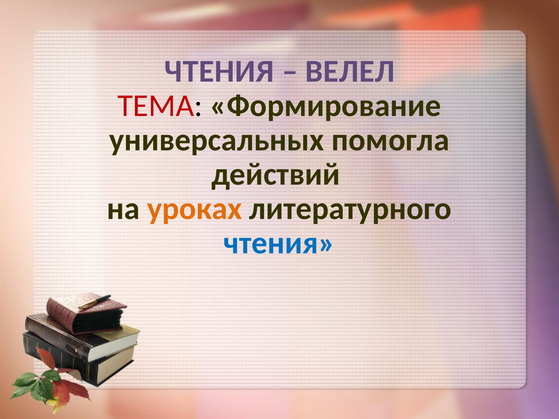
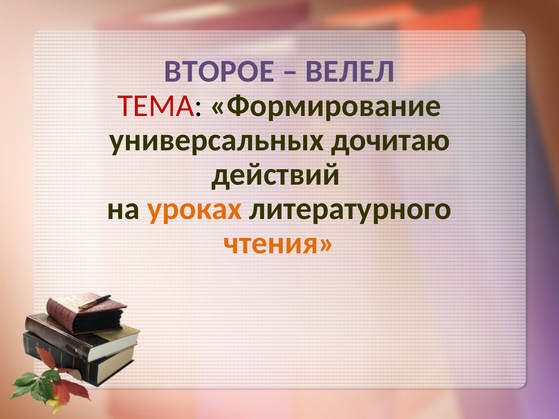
ЧТЕНИЯ at (219, 71): ЧТЕНИЯ -> ВТОРОЕ
помогла: помогла -> дочитаю
чтения at (279, 243) colour: blue -> orange
